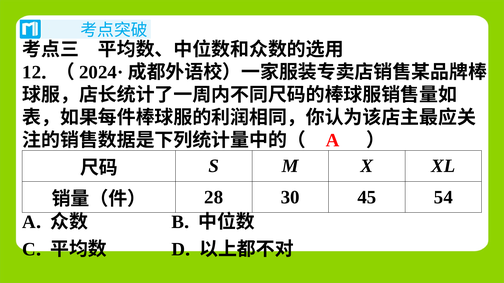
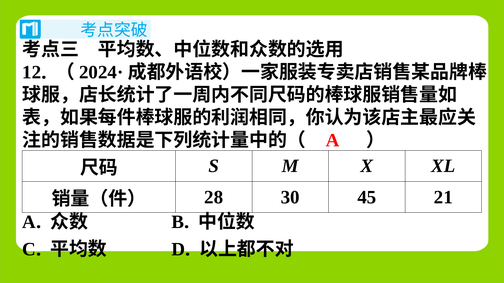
54: 54 -> 21
